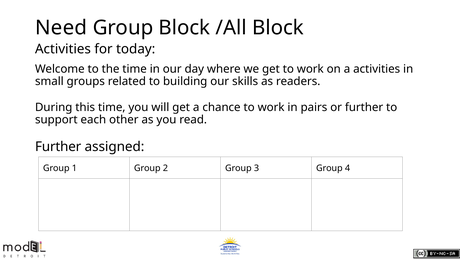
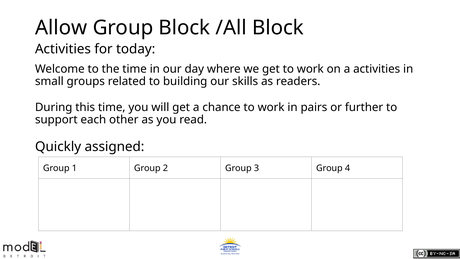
Need: Need -> Allow
Further at (58, 147): Further -> Quickly
